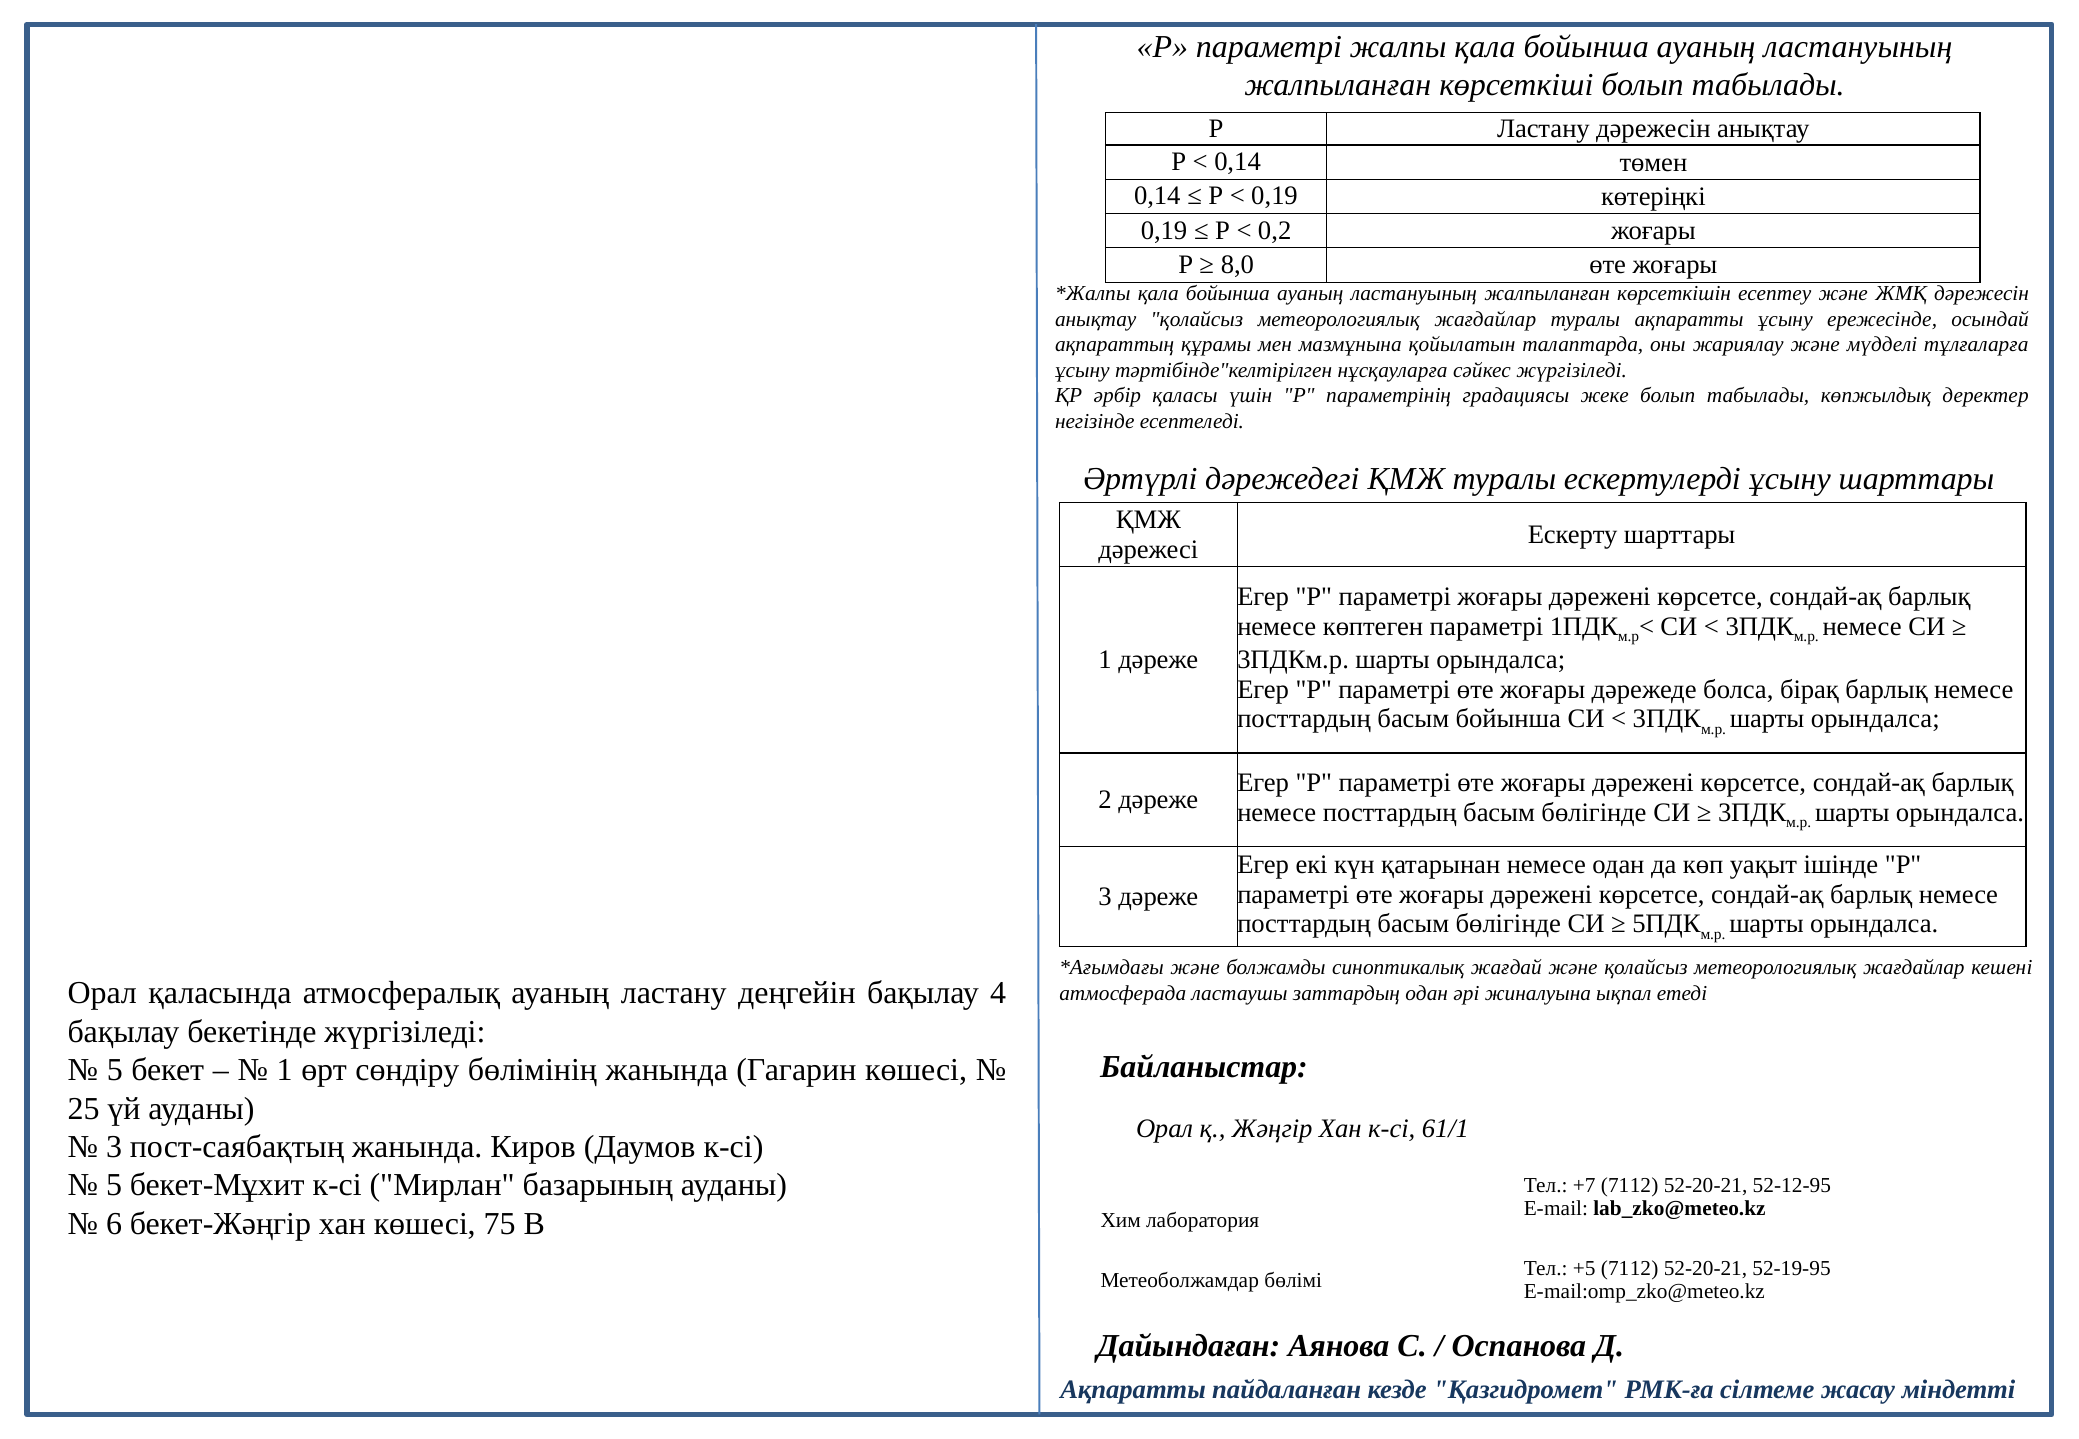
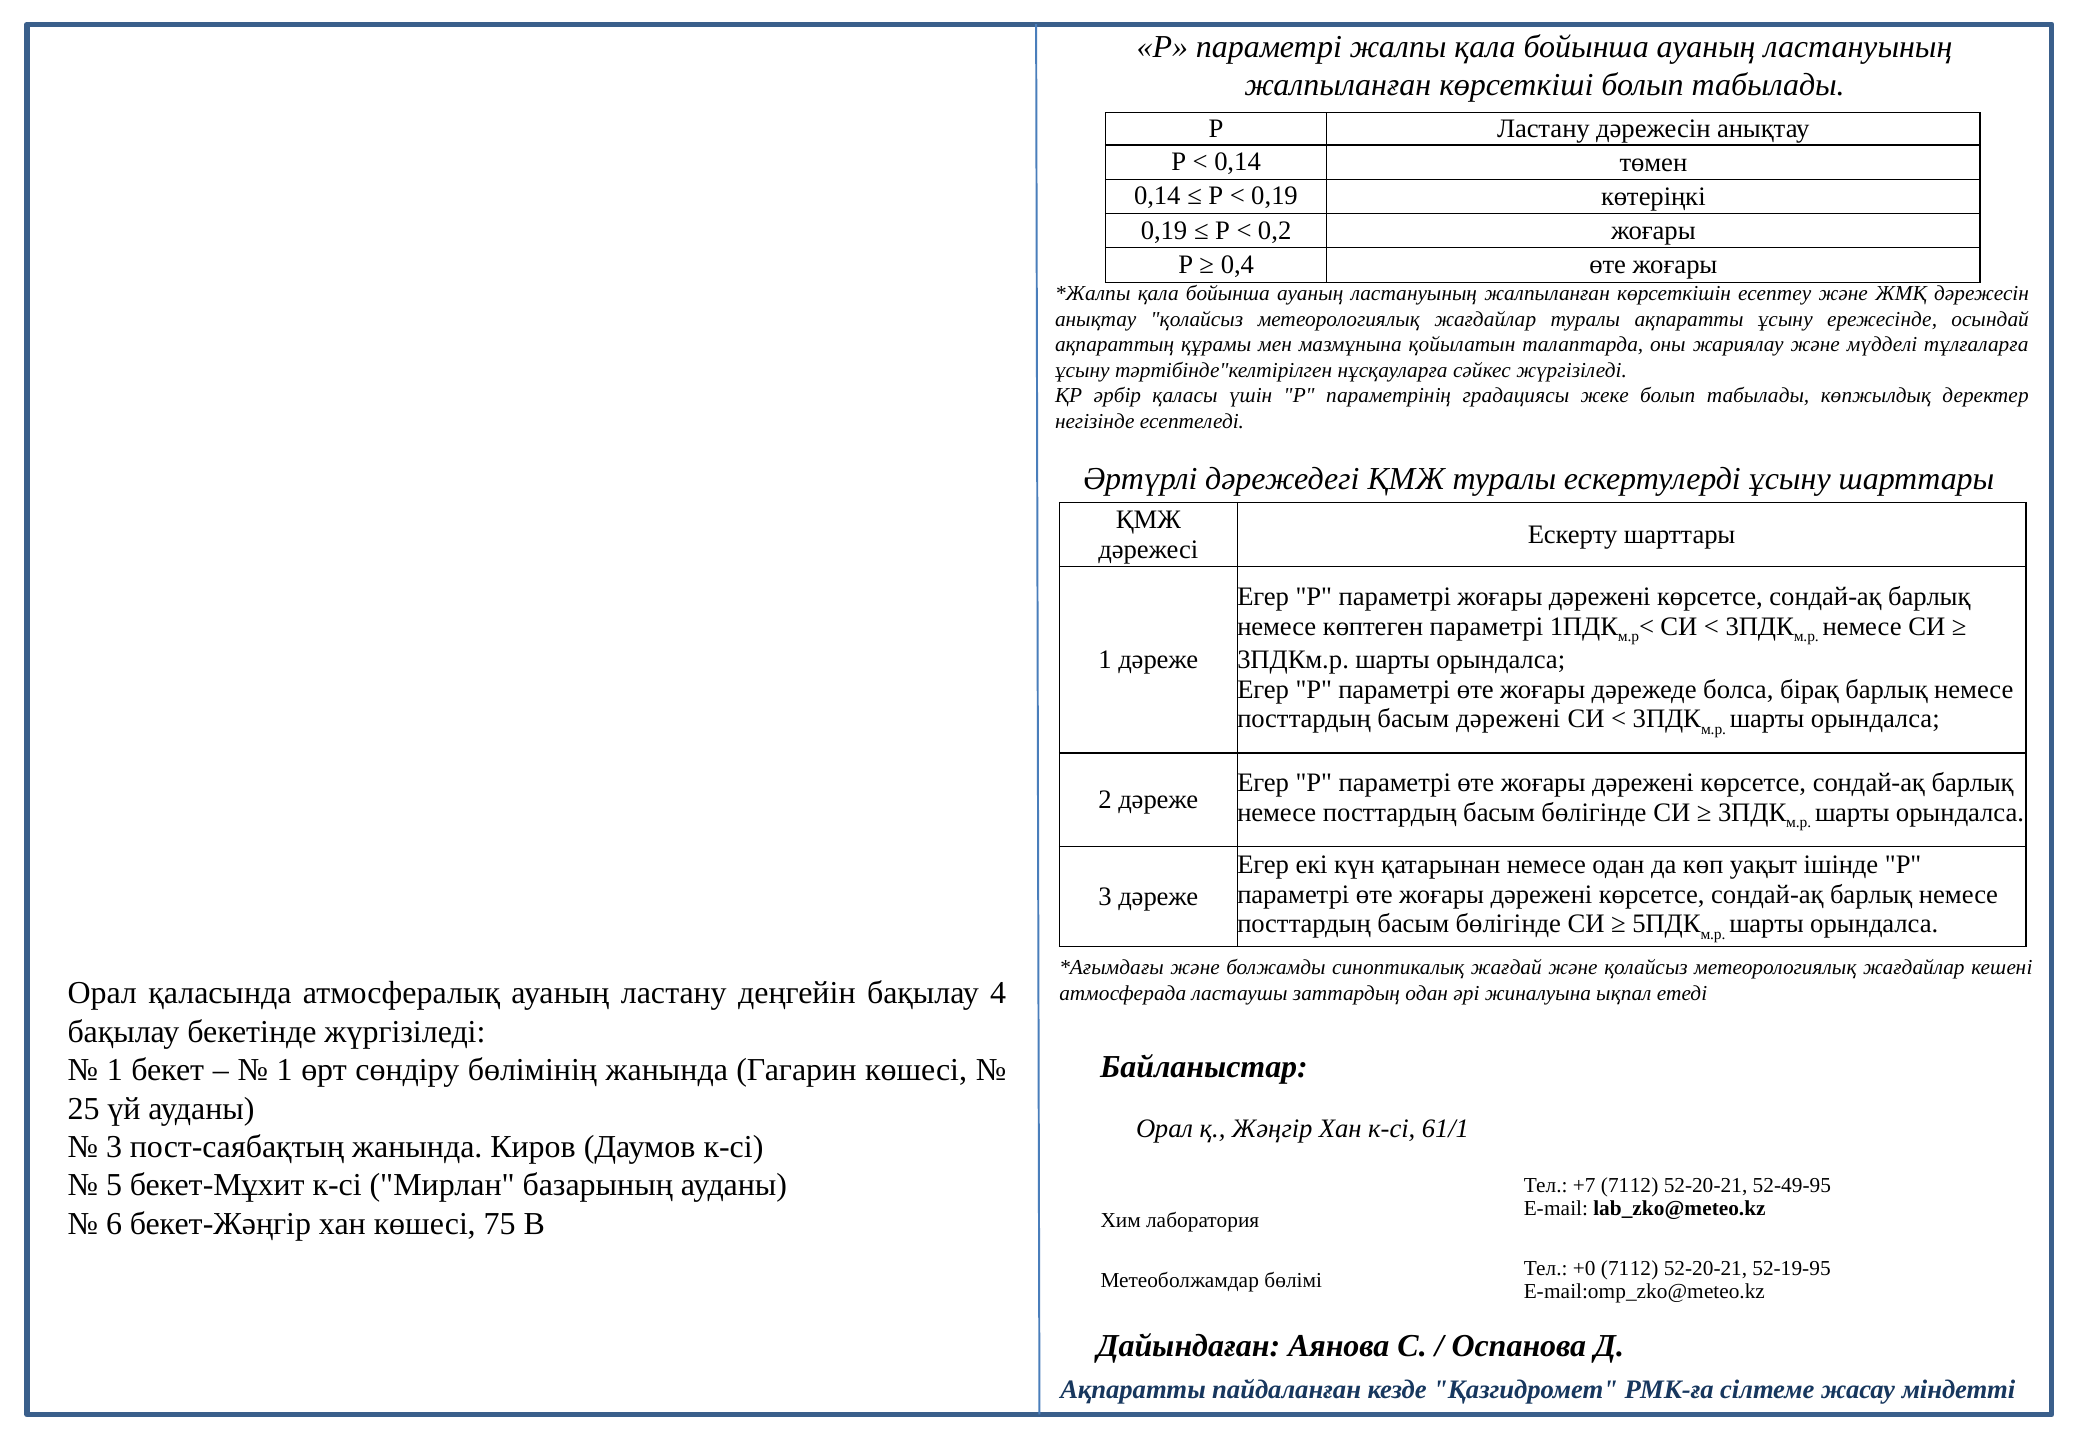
8,0: 8,0 -> 0,4
басым бойынша: бойынша -> дәрежені
5 at (115, 1070): 5 -> 1
52-12-95: 52-12-95 -> 52-49-95
+5: +5 -> +0
